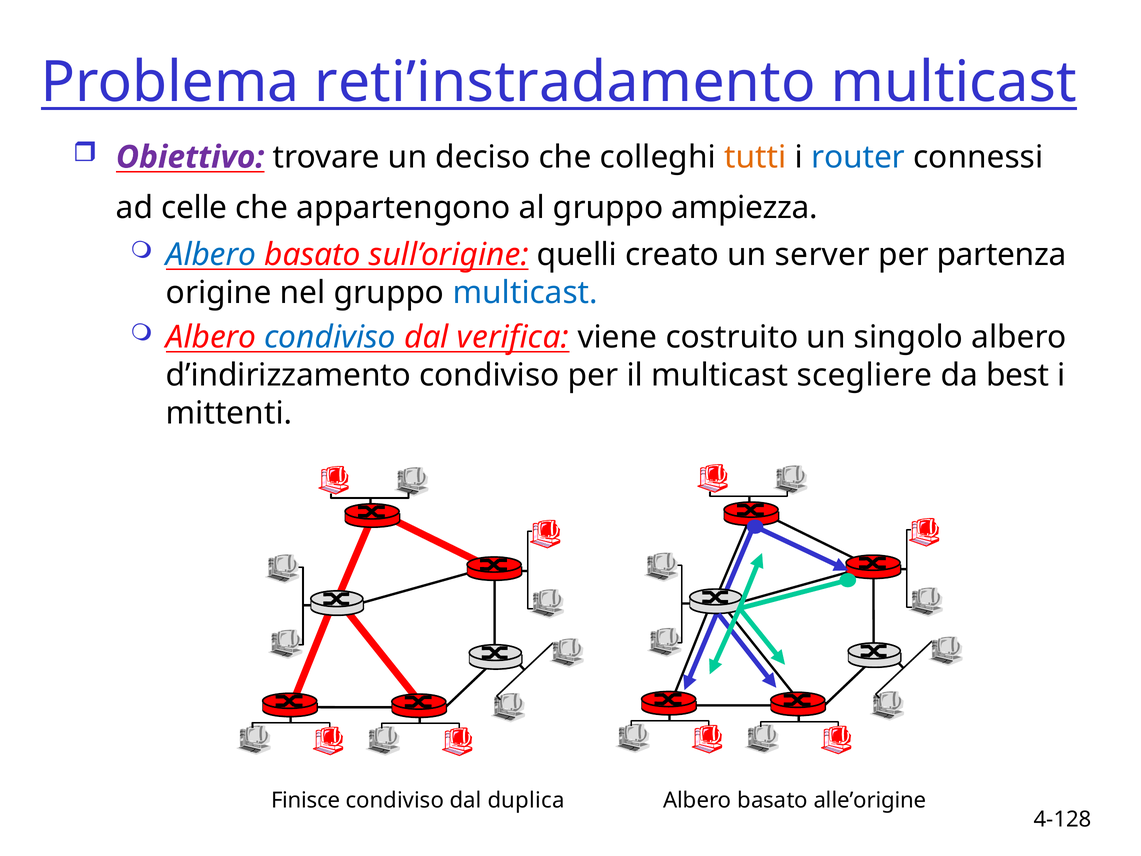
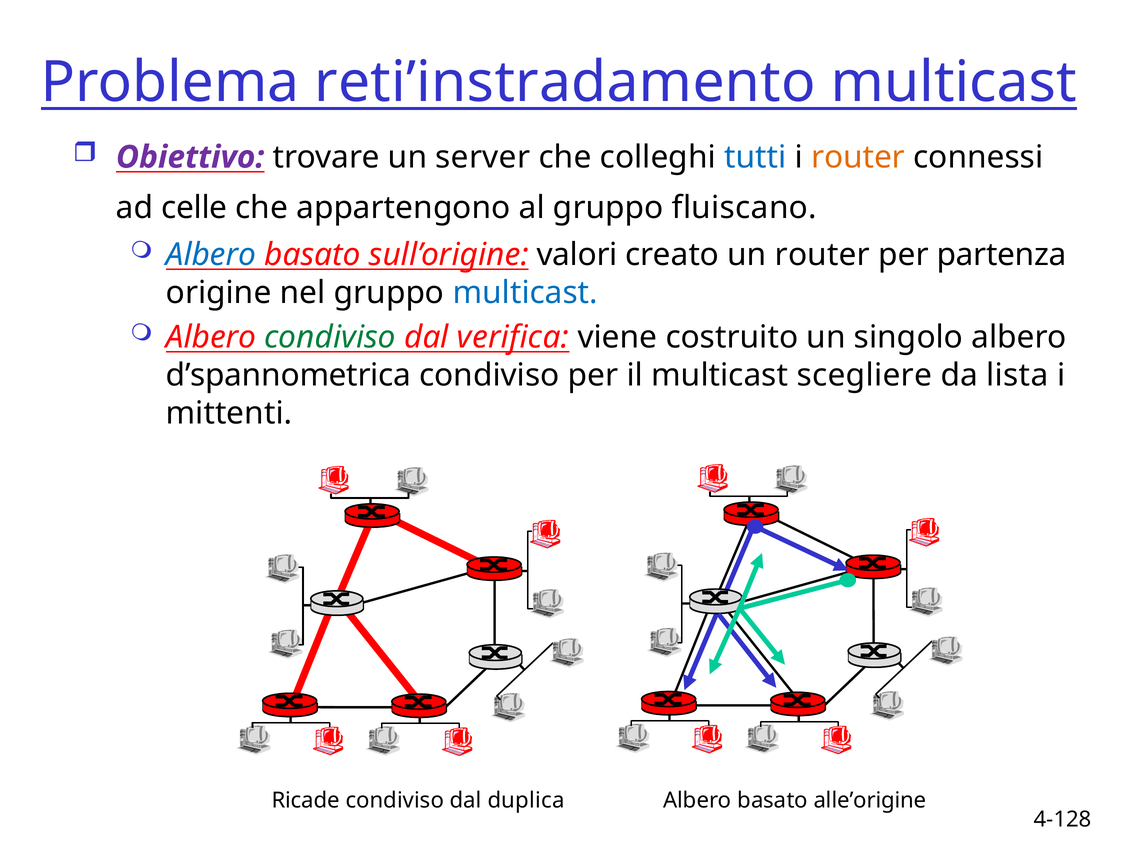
deciso: deciso -> server
tutti colour: orange -> blue
router at (858, 157) colour: blue -> orange
ampiezza: ampiezza -> fluiscano
quelli: quelli -> valori
un server: server -> router
condiviso at (330, 337) colour: blue -> green
d’indirizzamento: d’indirizzamento -> d’spannometrica
best: best -> lista
Finisce: Finisce -> Ricade
